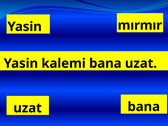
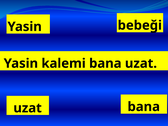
mırmır: mırmır -> bebeği
